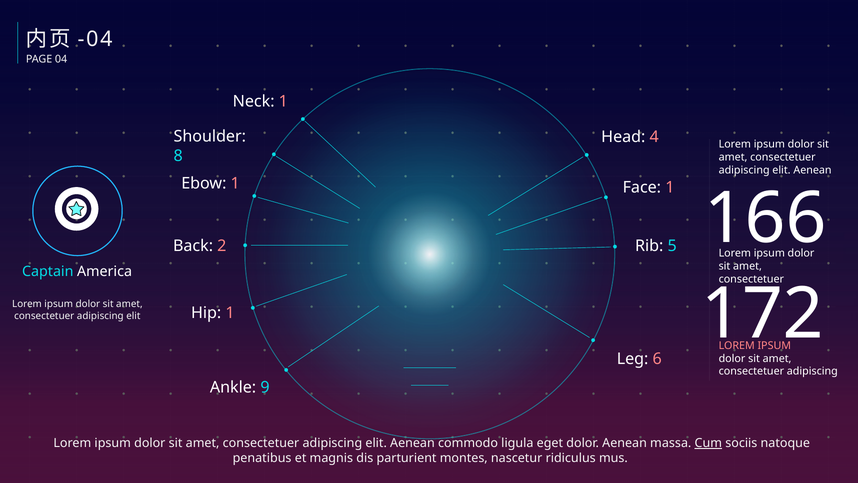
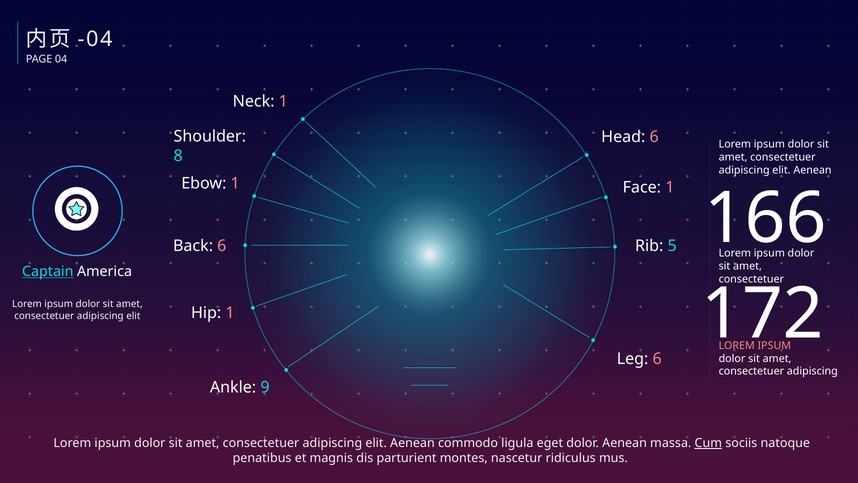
Head 4: 4 -> 6
Back 2: 2 -> 6
Captain underline: none -> present
